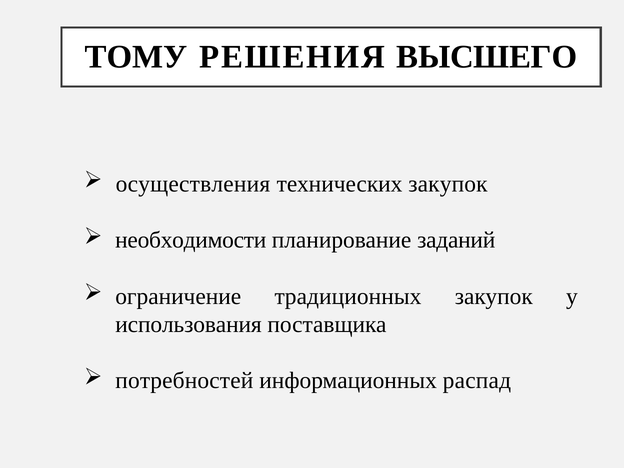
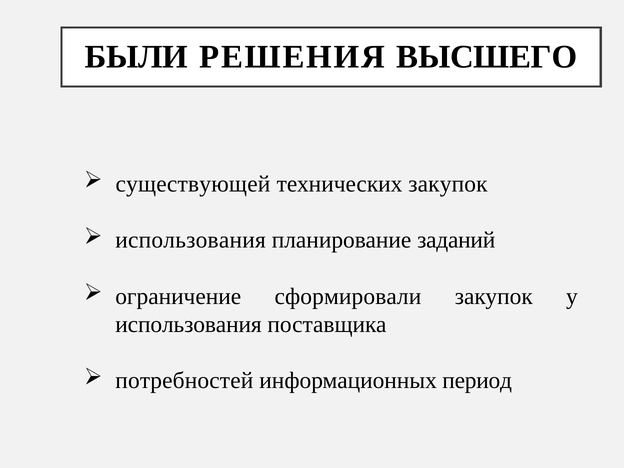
ТОМУ: ТОМУ -> БЫЛИ
осуществления: осуществления -> существующей
необходимости at (191, 240): необходимости -> использования
традиционных: традиционных -> сформировали
распад: распад -> период
